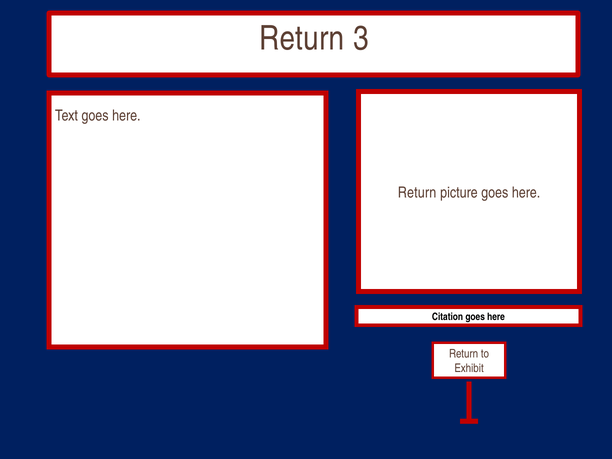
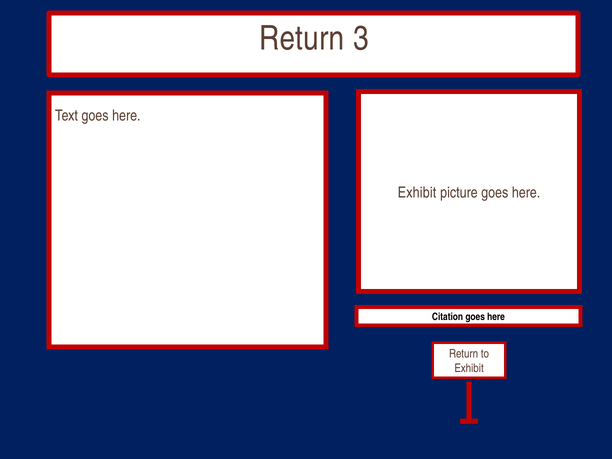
Return at (417, 193): Return -> Exhibit
